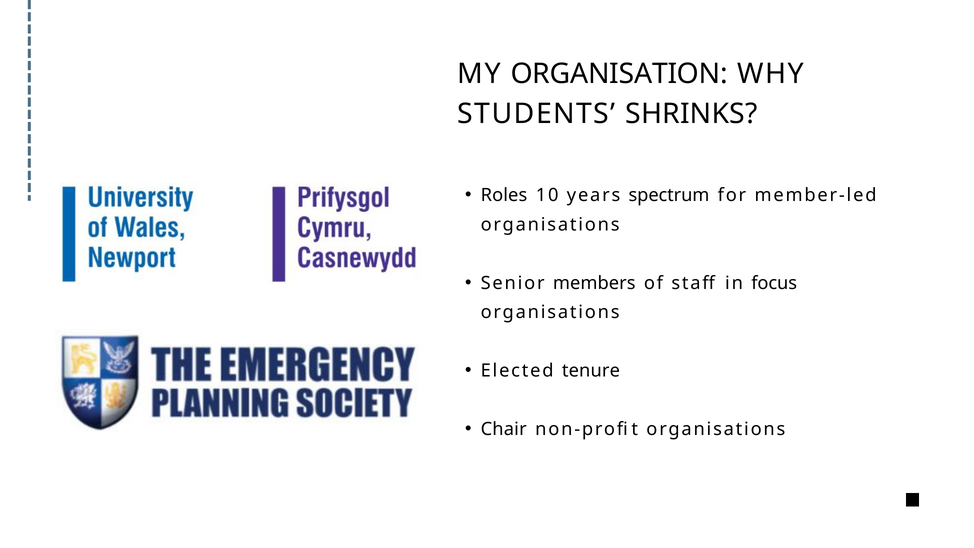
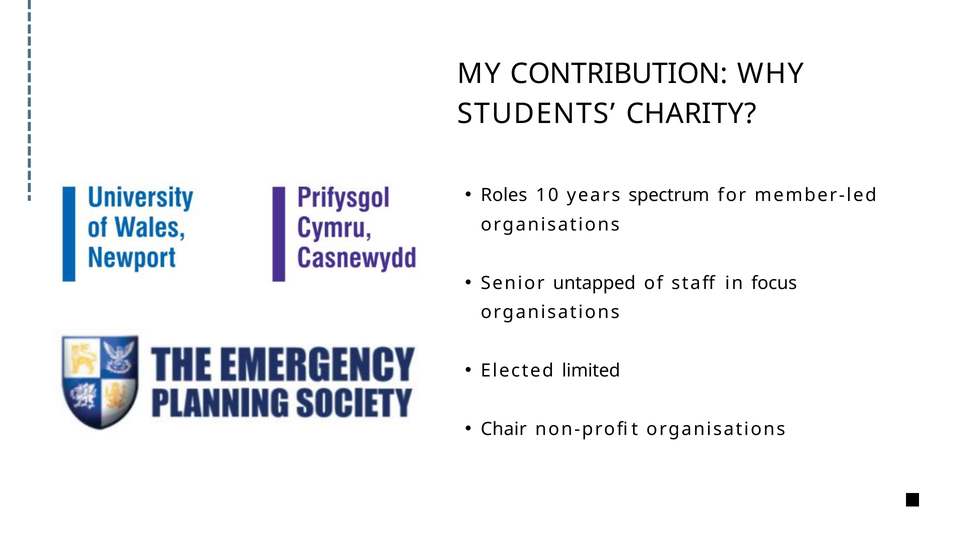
ORGANISATION: ORGANISATION -> CONTRIBUTION
SHRINKS: SHRINKS -> CHARITY
members: members -> untapped
tenure: tenure -> limited
